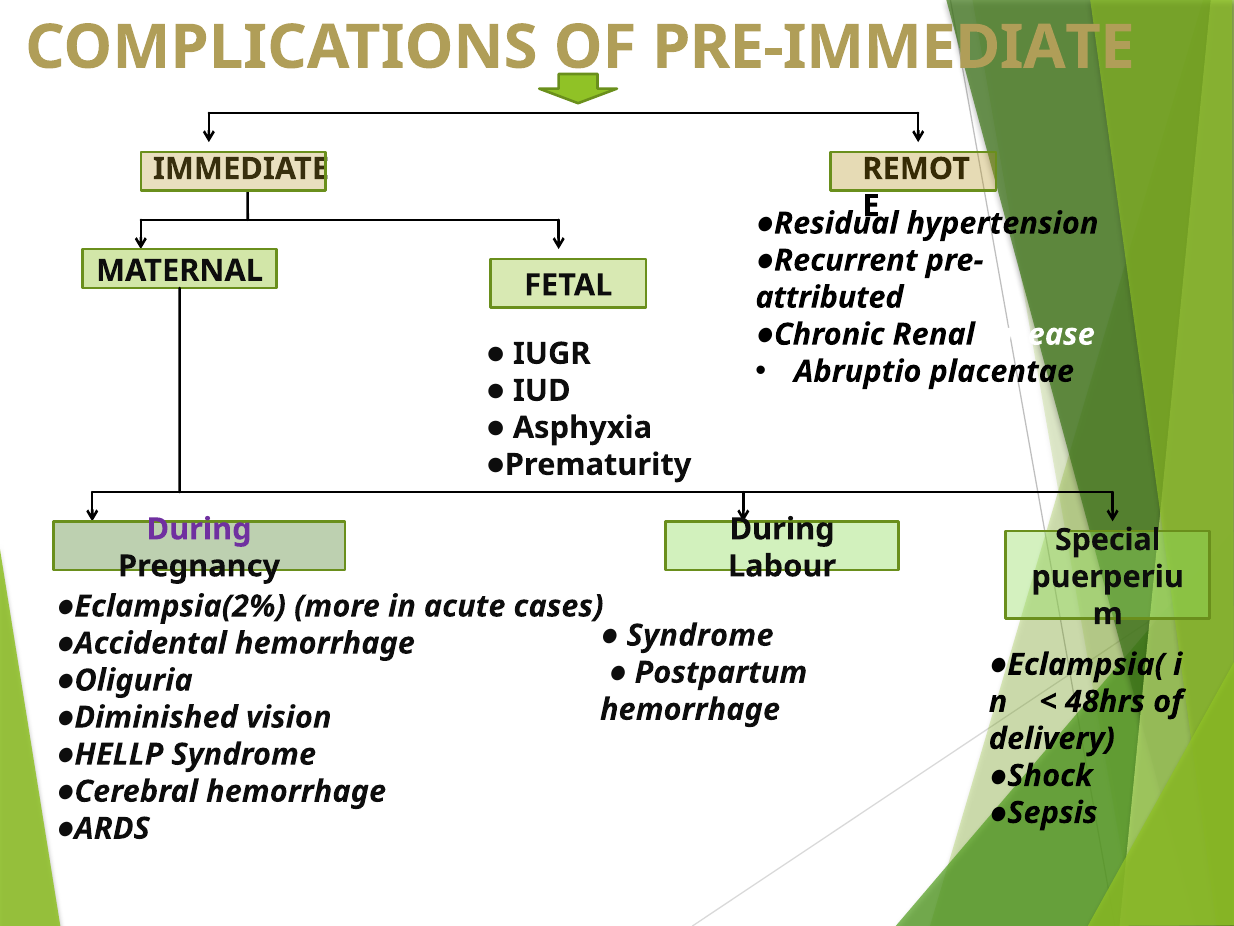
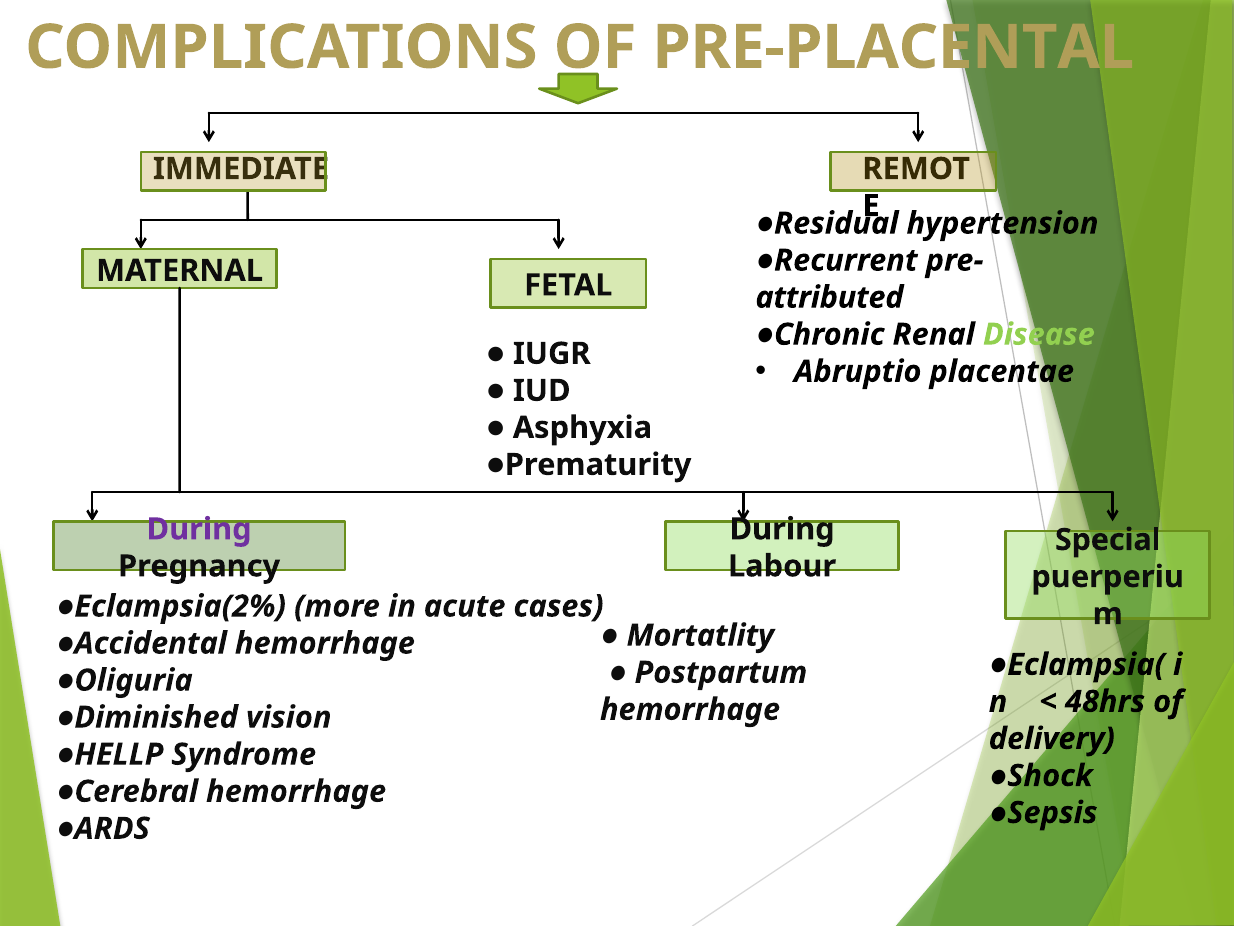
PRE-IMMEDIATE: PRE-IMMEDIATE -> PRE-PLACENTAL
Disease colour: white -> light green
Syndrome at (700, 635): Syndrome -> Mortatlity
